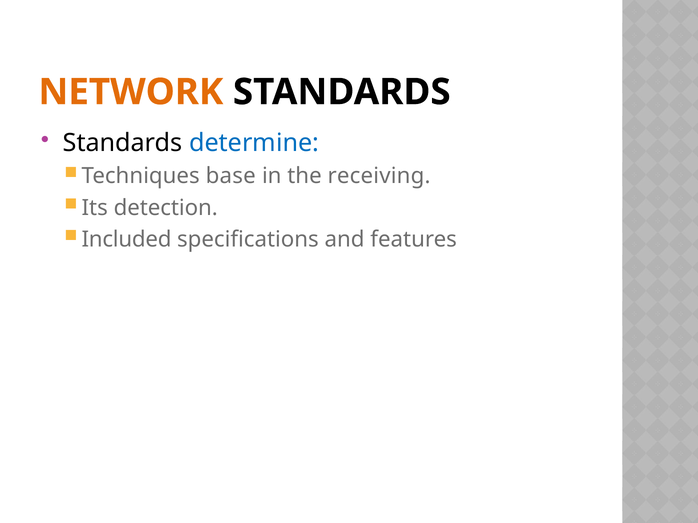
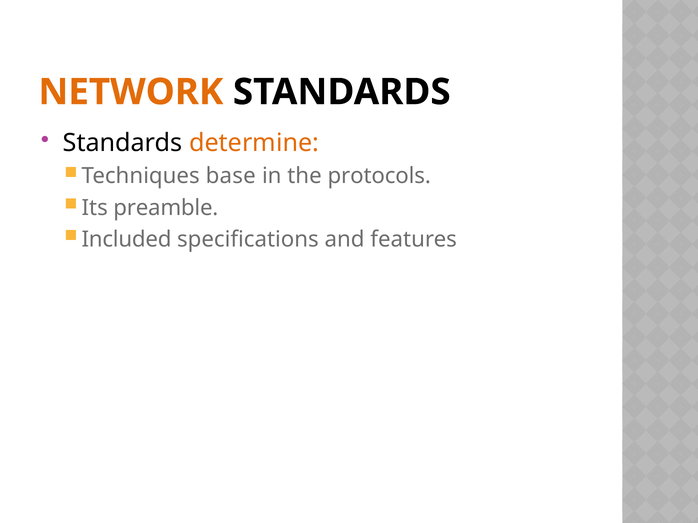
determine colour: blue -> orange
receiving: receiving -> protocols
detection: detection -> preamble
